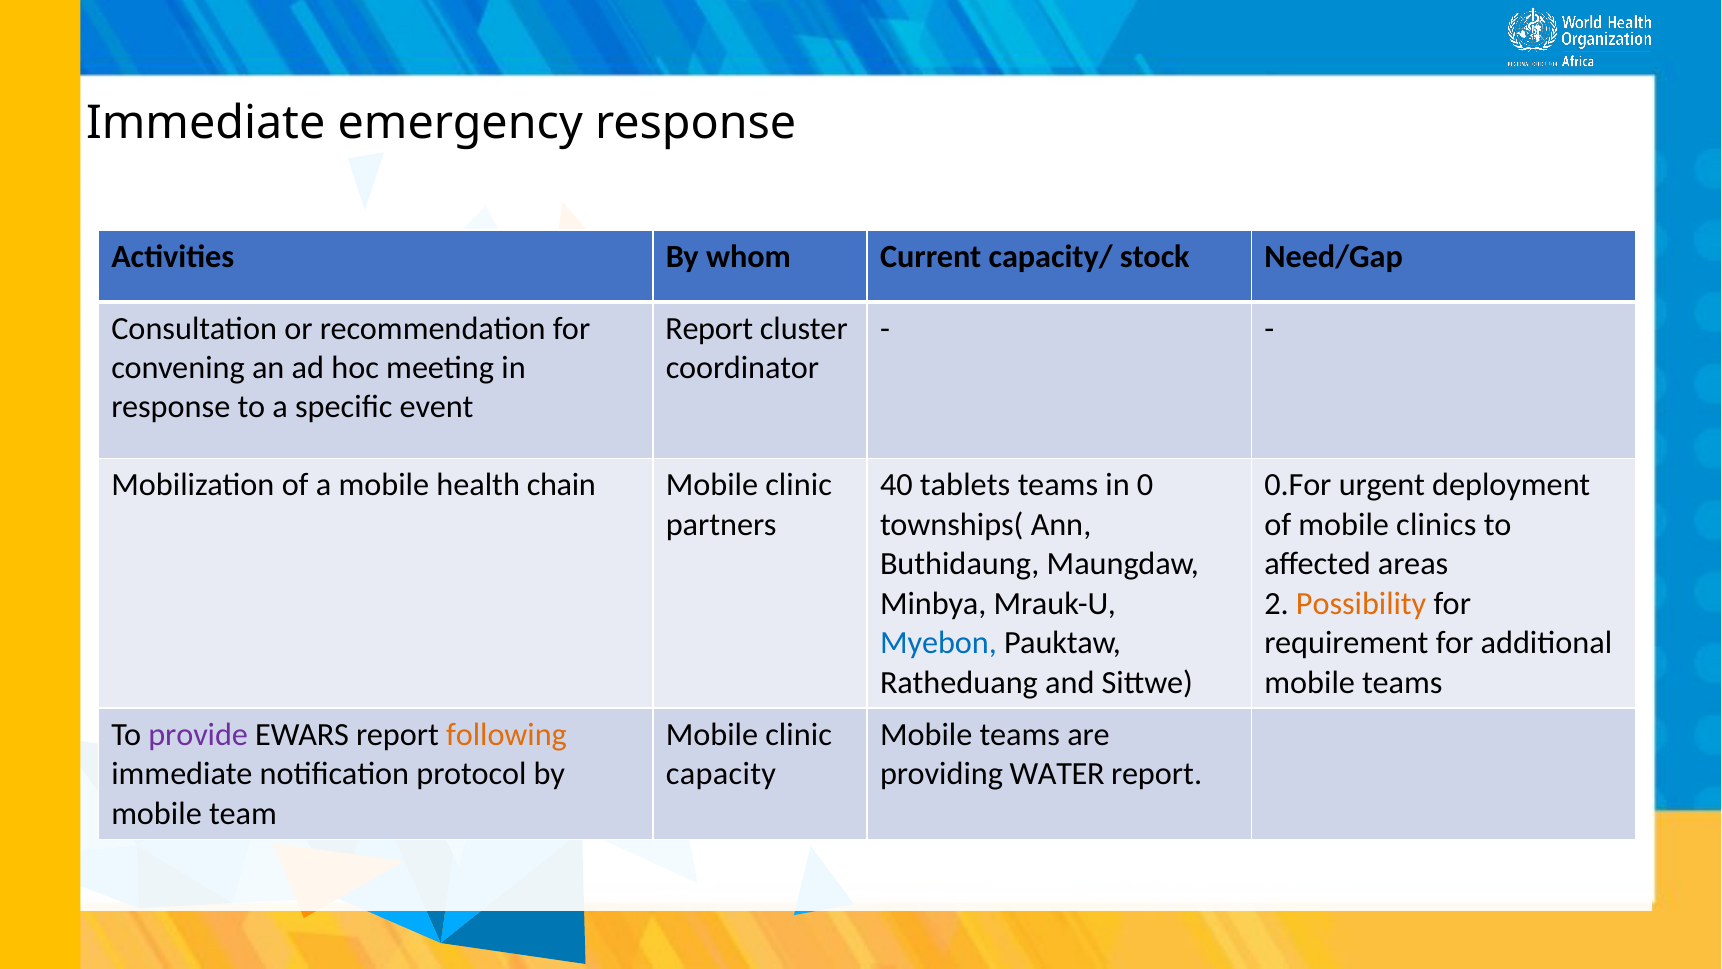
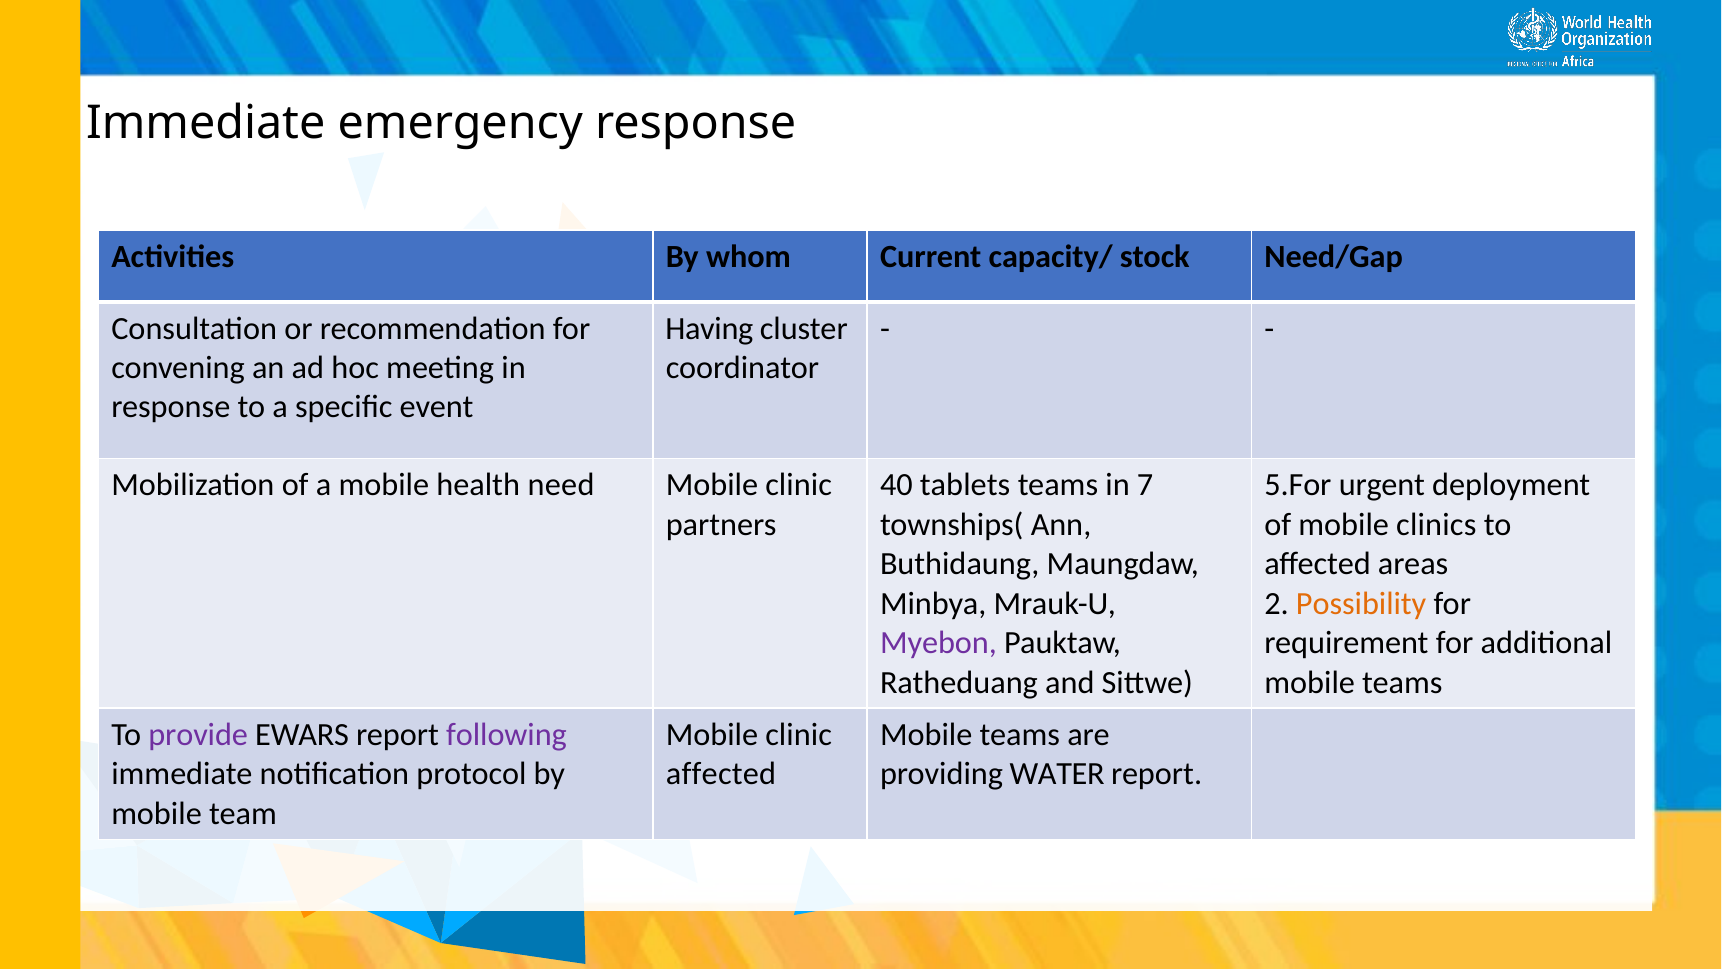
Report at (709, 328): Report -> Having
chain: chain -> need
0: 0 -> 7
0.For: 0.For -> 5.For
Myebon colour: blue -> purple
following colour: orange -> purple
capacity at (721, 774): capacity -> affected
